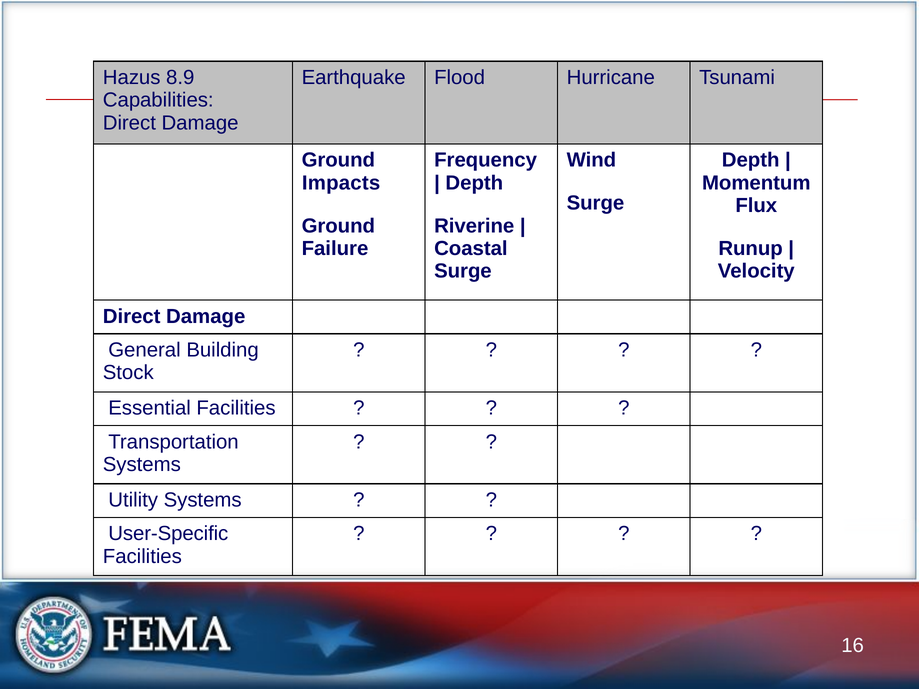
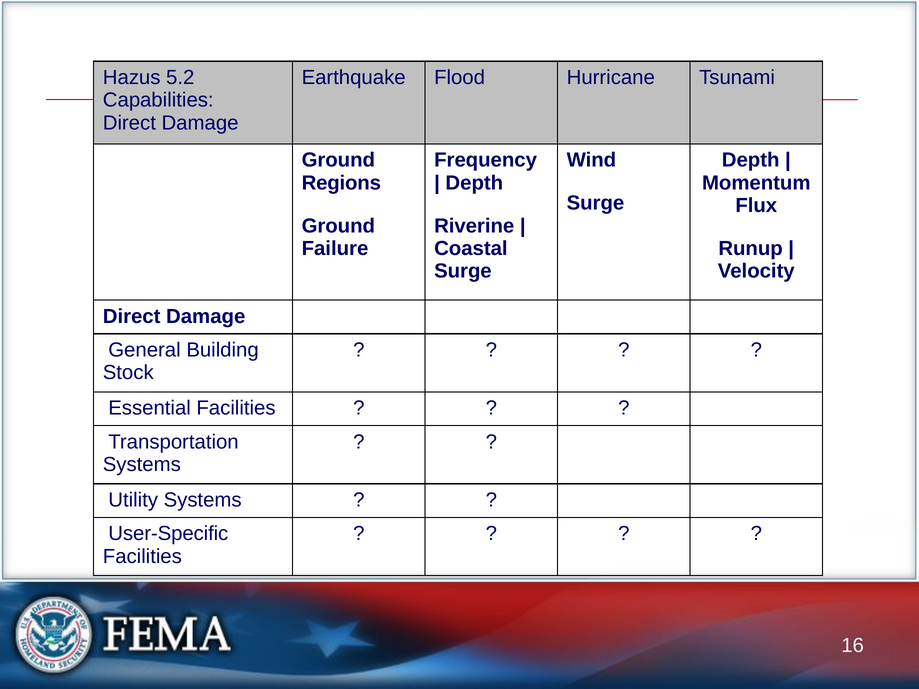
8.9: 8.9 -> 5.2
Impacts: Impacts -> Regions
